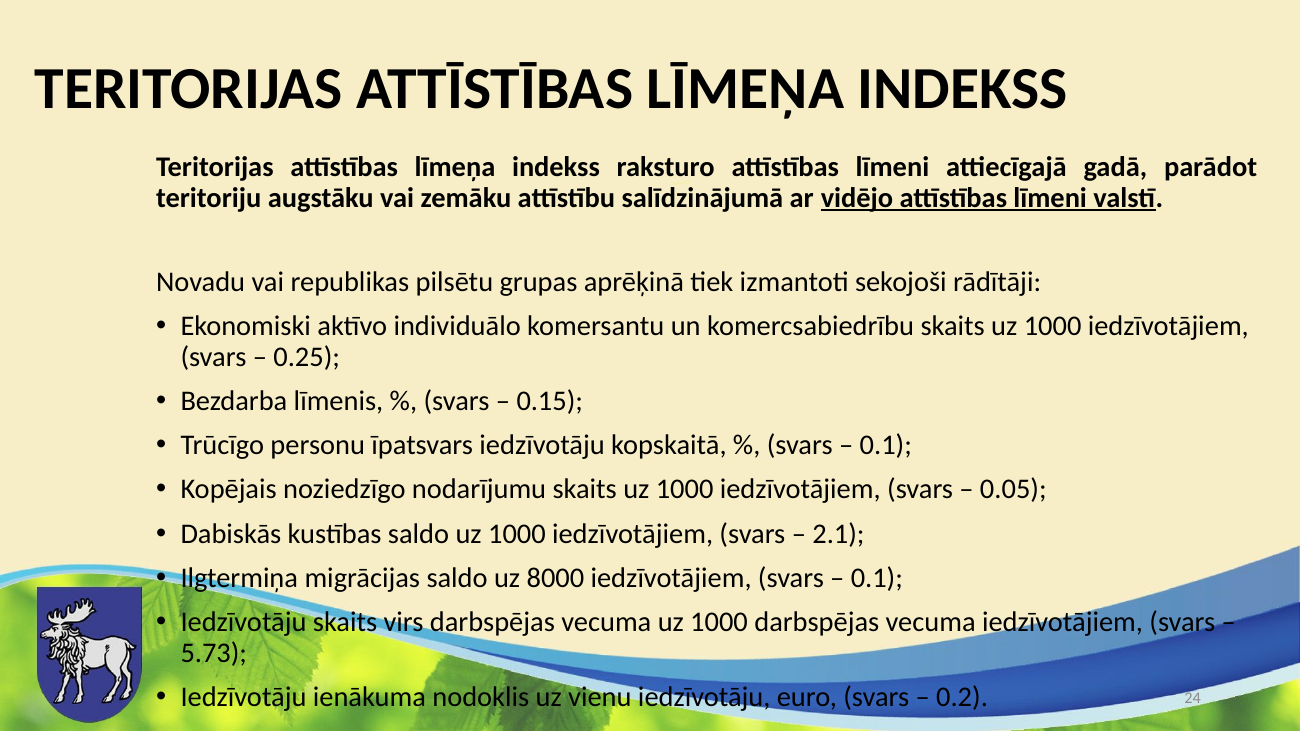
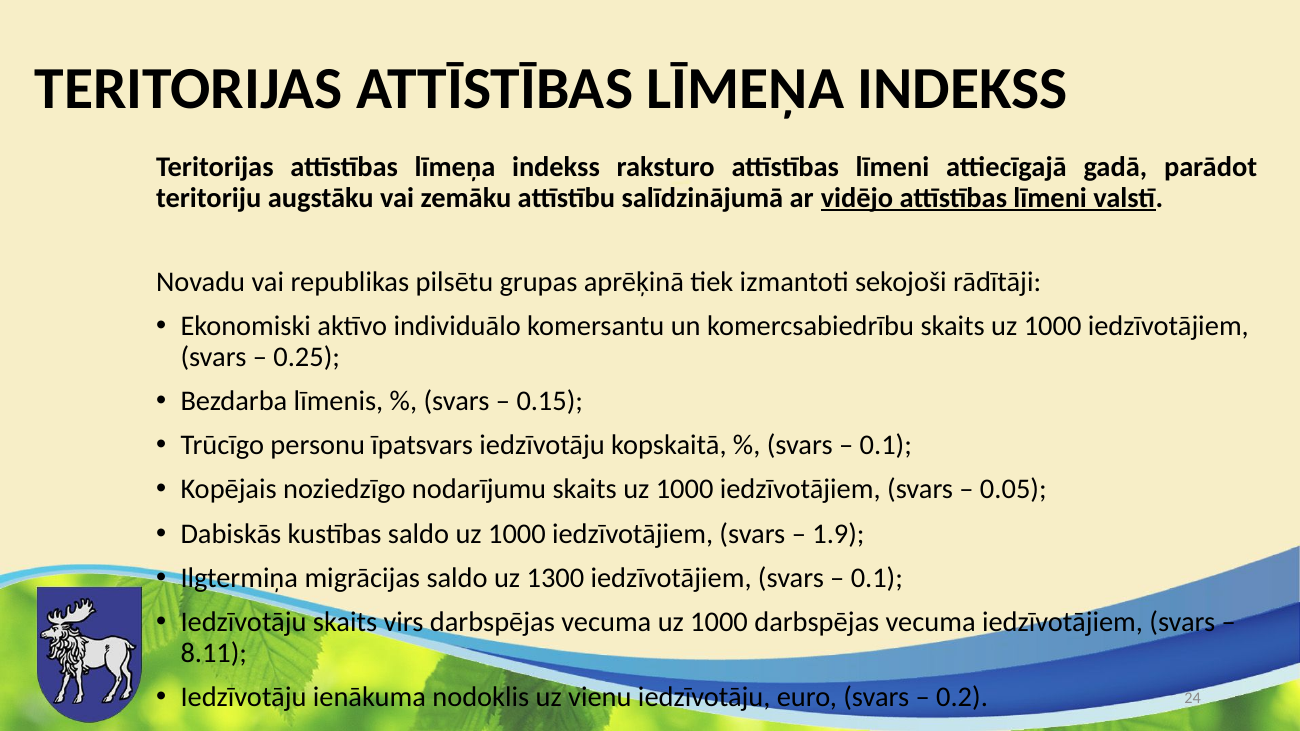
2.1: 2.1 -> 1.9
8000: 8000 -> 1300
5.73: 5.73 -> 8.11
